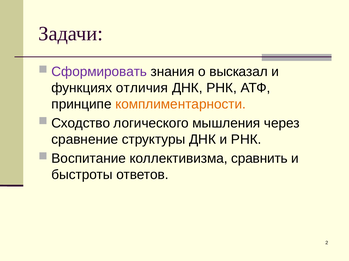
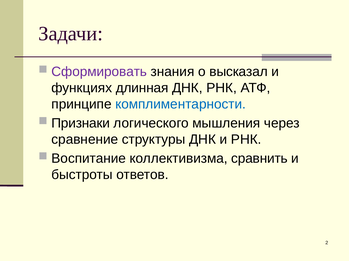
отличия: отличия -> длинная
комплиментарности colour: orange -> blue
Сходство: Сходство -> Признаки
